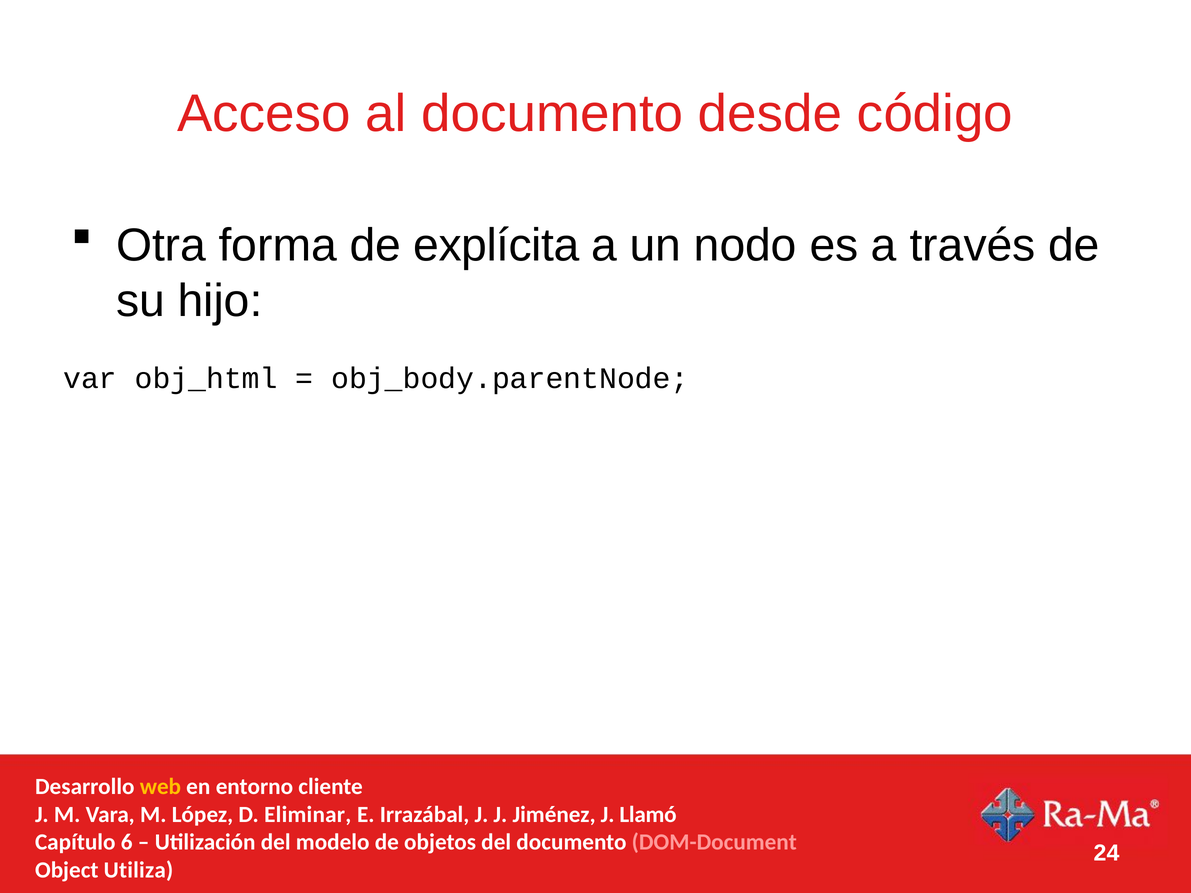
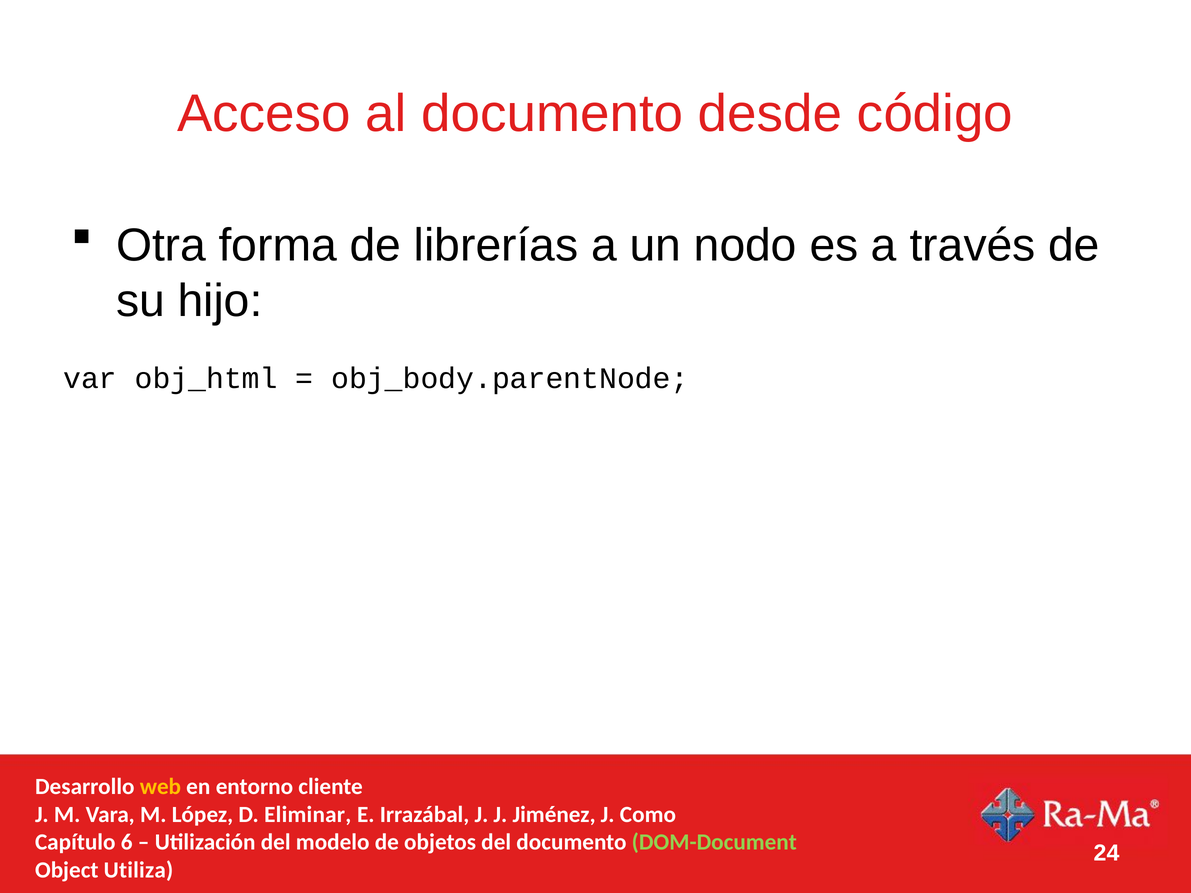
explícita: explícita -> librerías
Llamó: Llamó -> Como
DOM-Document colour: pink -> light green
